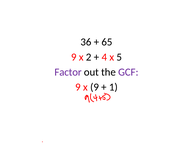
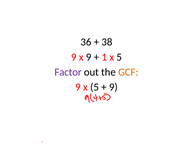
65: 65 -> 38
x 2: 2 -> 9
4: 4 -> 1
GCF colour: purple -> orange
9 x 9: 9 -> 5
1 at (113, 87): 1 -> 9
